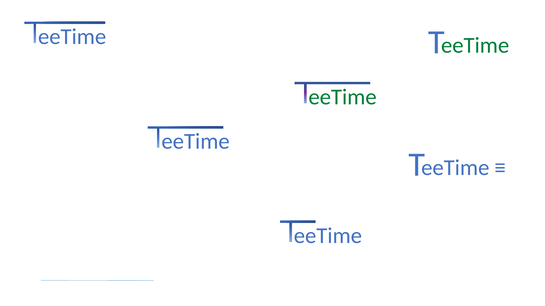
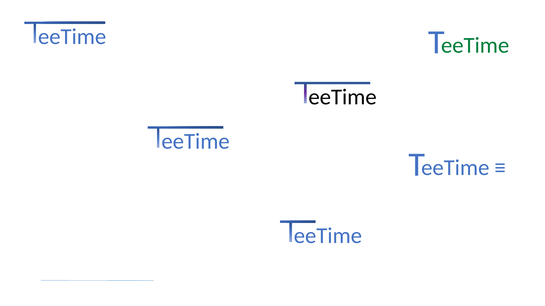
eeTime at (343, 97) colour: green -> black
